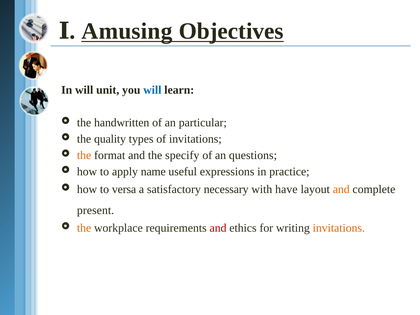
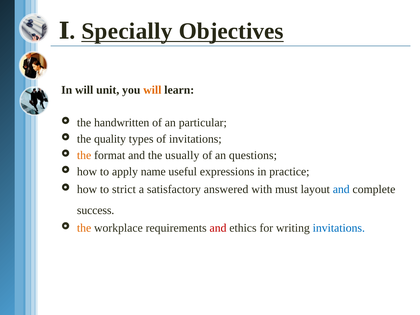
Amusing: Amusing -> Specially
will at (152, 90) colour: blue -> orange
specify: specify -> usually
versa: versa -> strict
necessary: necessary -> answered
have: have -> must
and at (341, 189) colour: orange -> blue
present: present -> success
invitations at (339, 228) colour: orange -> blue
